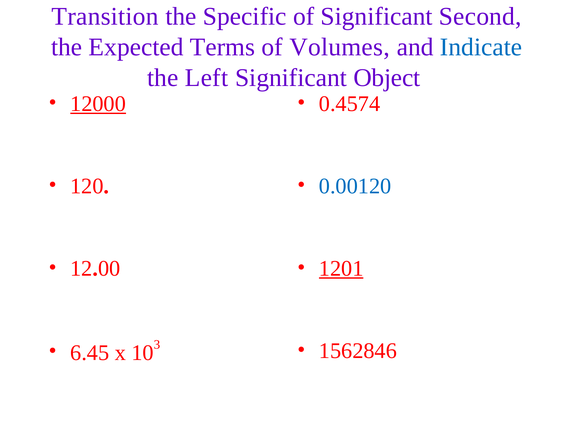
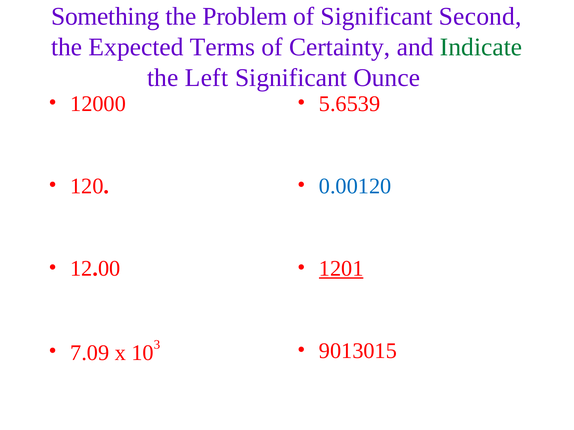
Transition: Transition -> Something
Specific: Specific -> Problem
Volumes: Volumes -> Certainty
Indicate colour: blue -> green
Object: Object -> Ounce
12000 underline: present -> none
0.4574: 0.4574 -> 5.6539
1562846: 1562846 -> 9013015
6.45: 6.45 -> 7.09
